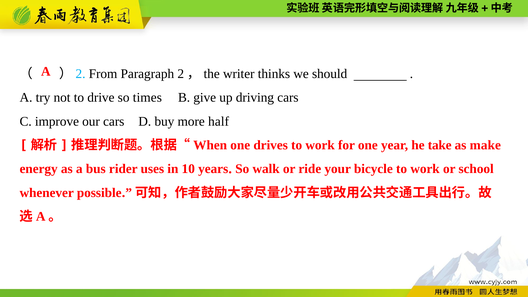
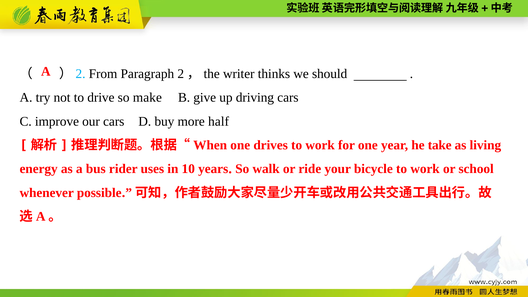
times: times -> make
make: make -> living
